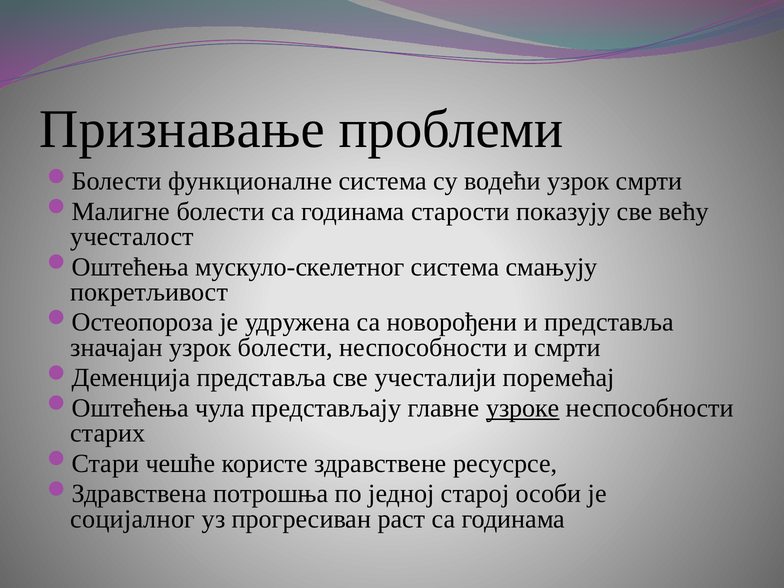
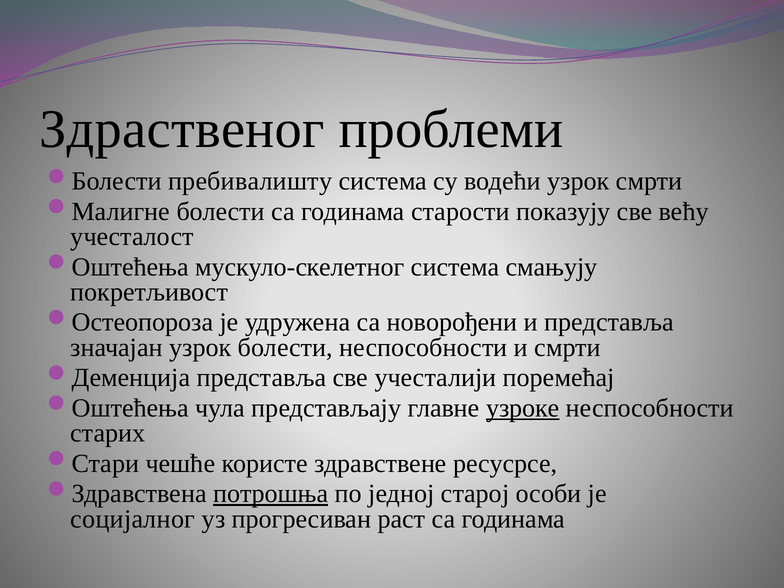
Признавање: Признавање -> Здраственог
функционалне: функционалне -> пребивалишту
потрошња underline: none -> present
